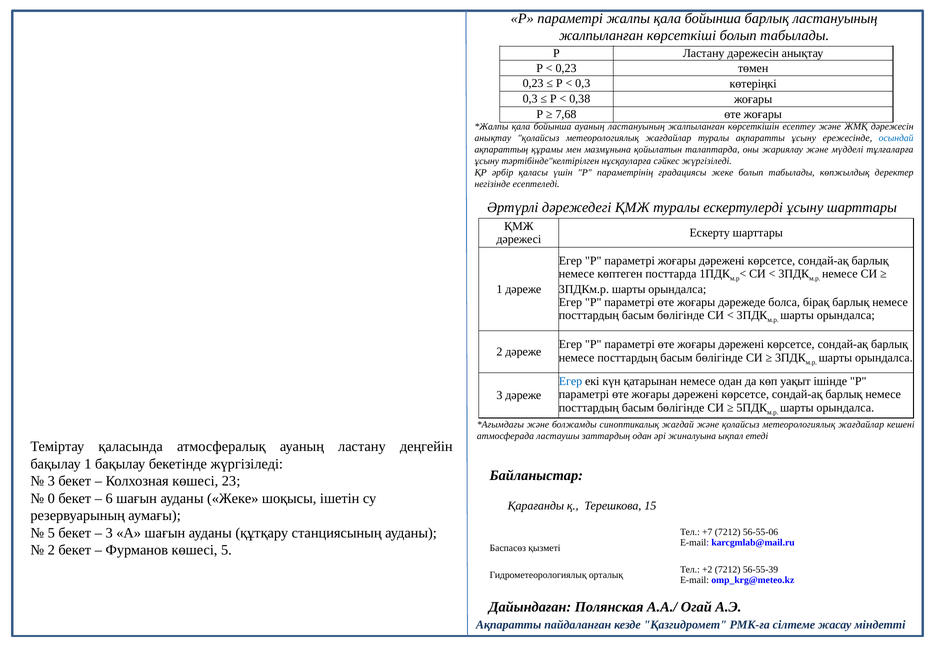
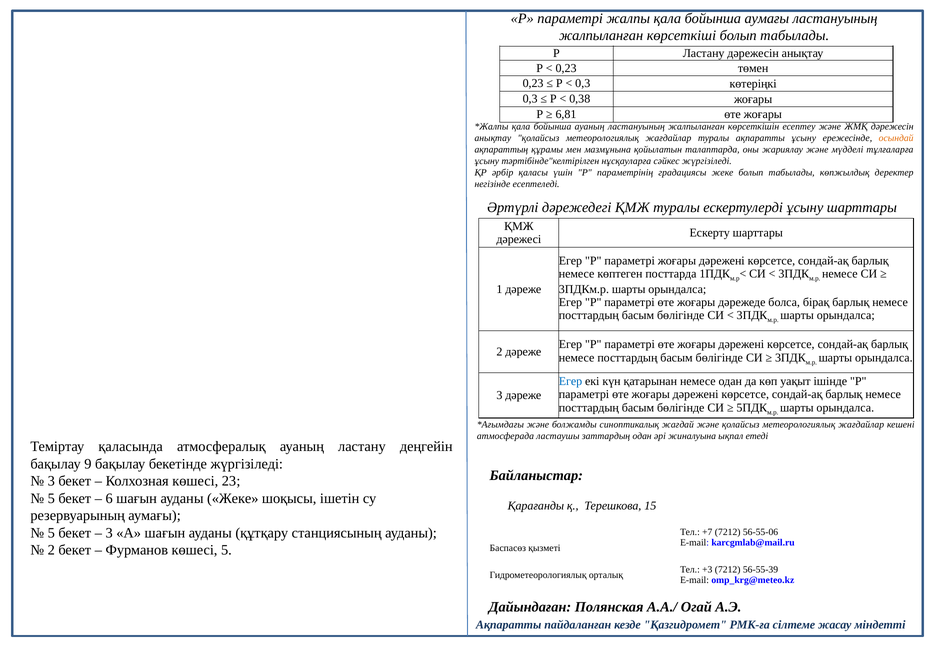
бойынша барлық: барлық -> аумағы
7,68: 7,68 -> 6,81
осындай colour: blue -> orange
бақылау 1: 1 -> 9
0 at (51, 499): 0 -> 5
+2: +2 -> +3
